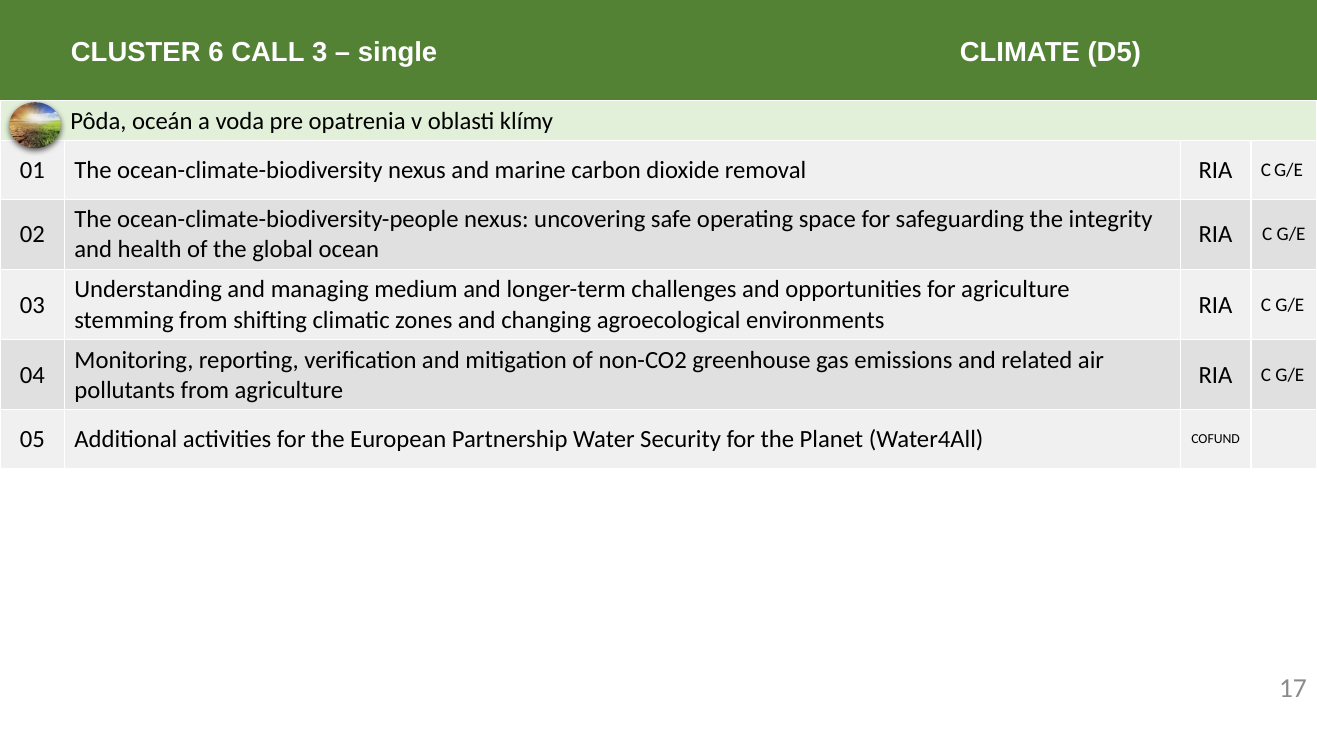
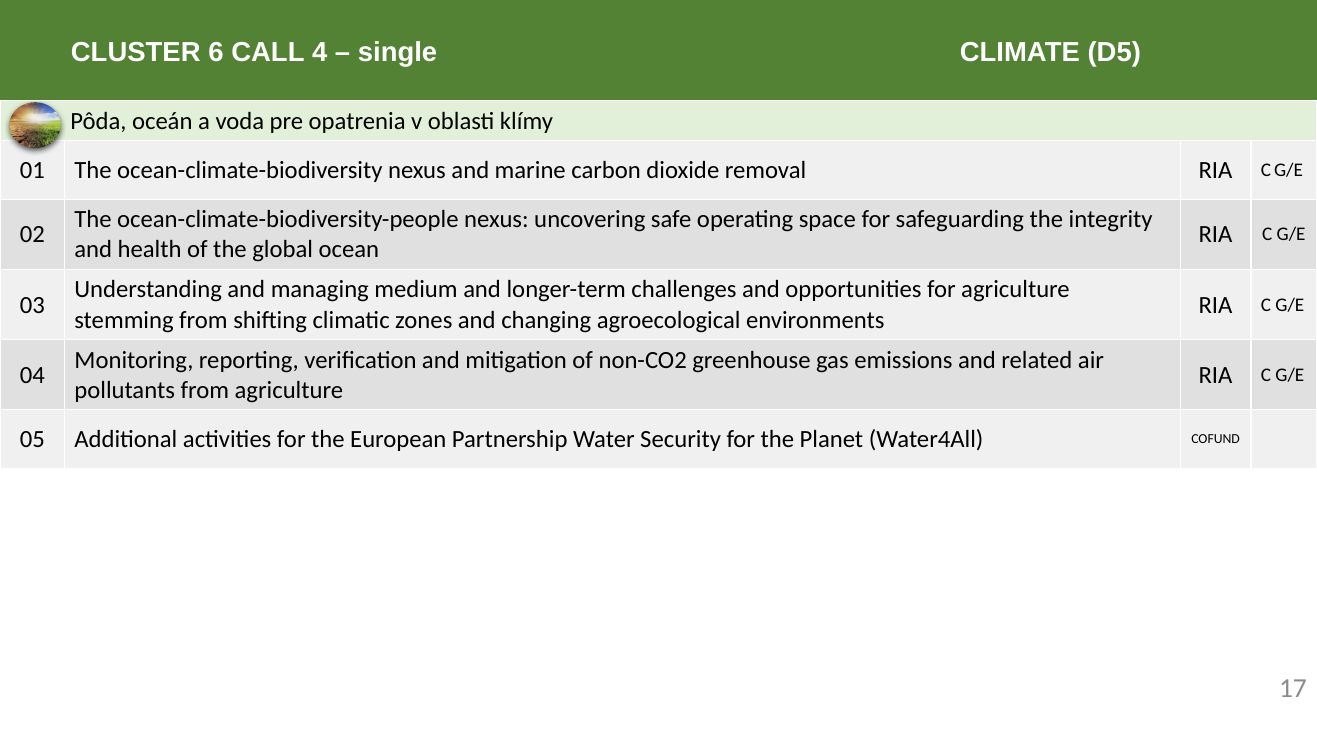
3: 3 -> 4
